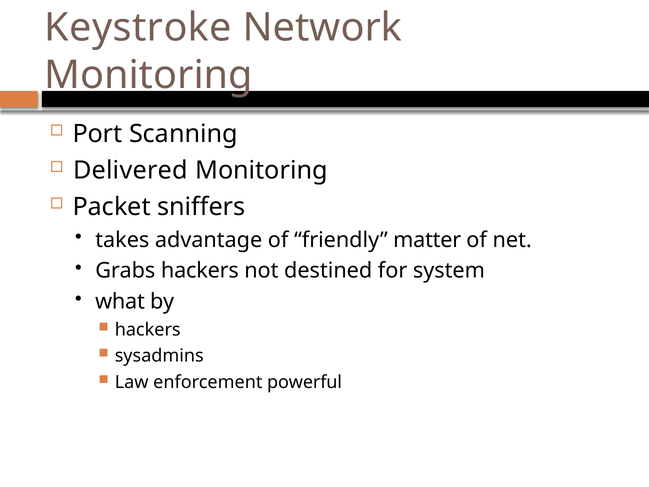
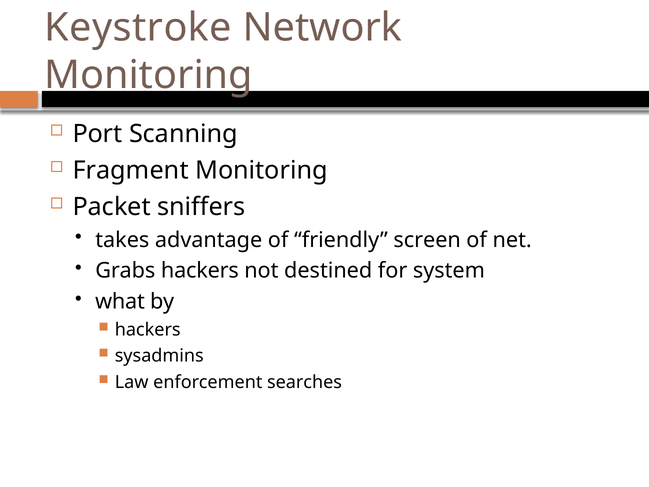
Delivered: Delivered -> Fragment
matter: matter -> screen
powerful: powerful -> searches
